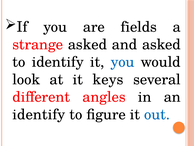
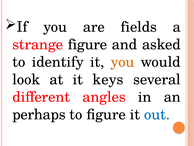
strange asked: asked -> figure
you at (123, 62) colour: blue -> orange
identify at (39, 114): identify -> perhaps
